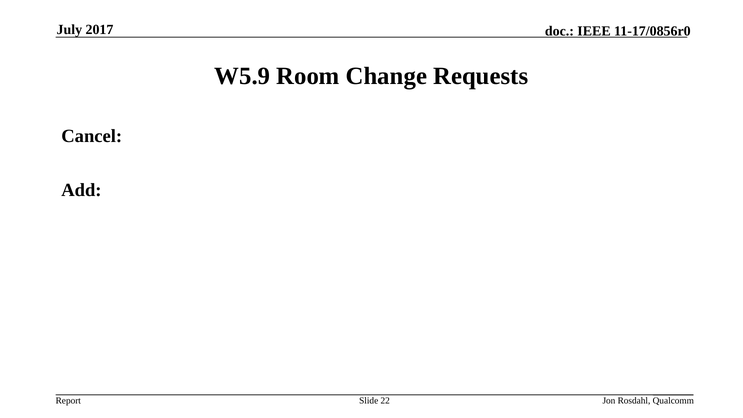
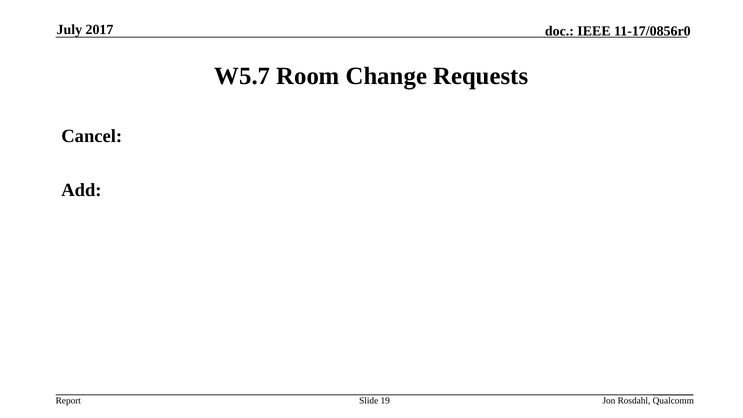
W5.9: W5.9 -> W5.7
22: 22 -> 19
